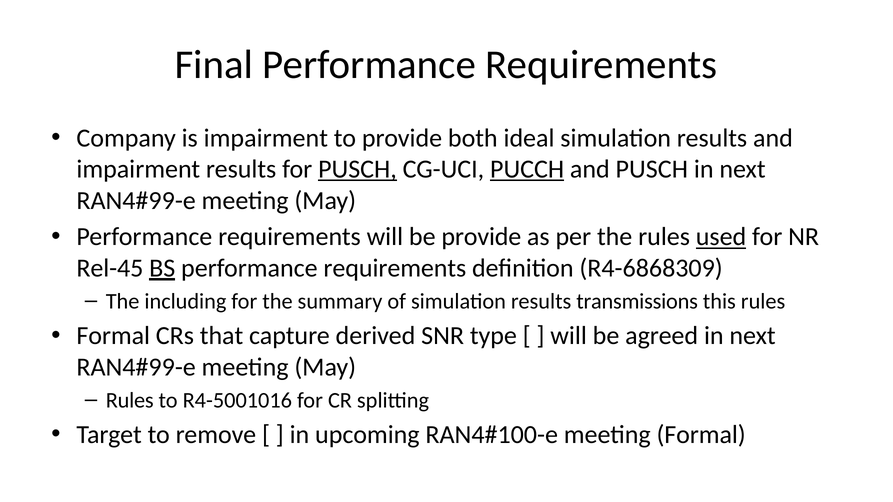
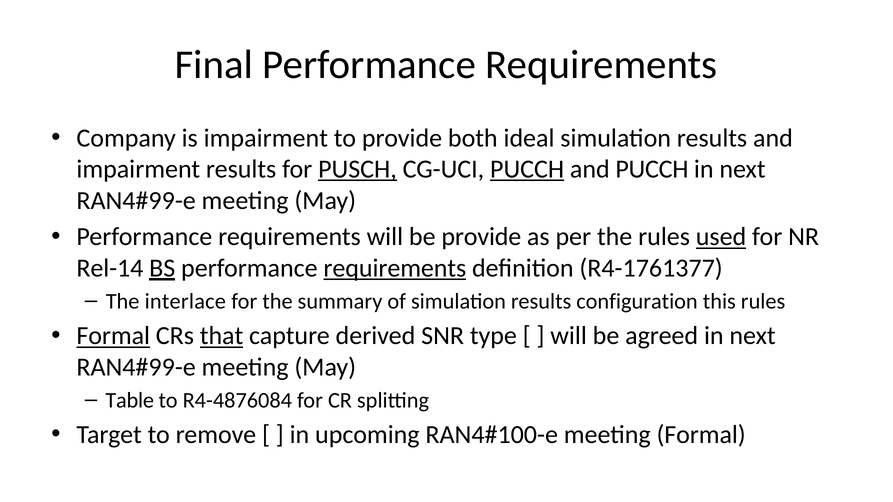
and PUSCH: PUSCH -> PUCCH
Rel-45: Rel-45 -> Rel-14
requirements at (395, 268) underline: none -> present
R4-6868309: R4-6868309 -> R4-1761377
including: including -> interlace
transmissions: transmissions -> configuration
Formal at (113, 336) underline: none -> present
that underline: none -> present
Rules at (130, 401): Rules -> Table
R4-5001016: R4-5001016 -> R4-4876084
